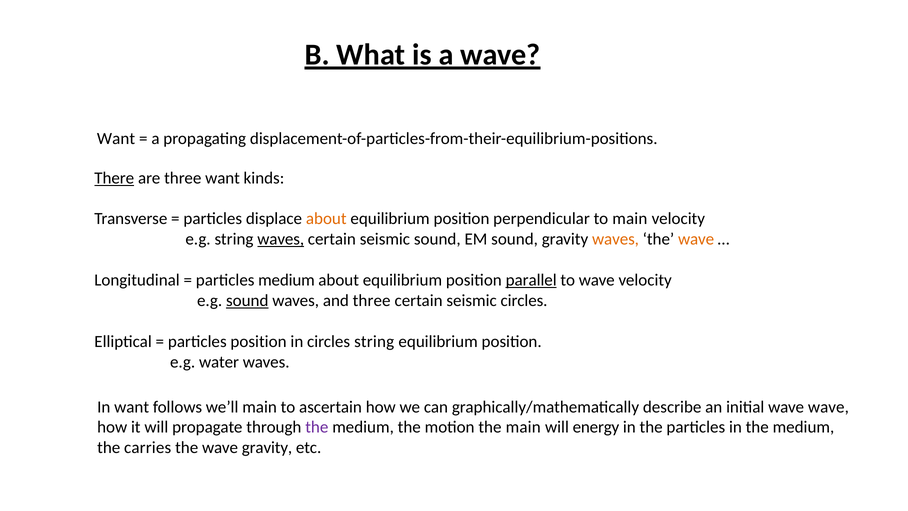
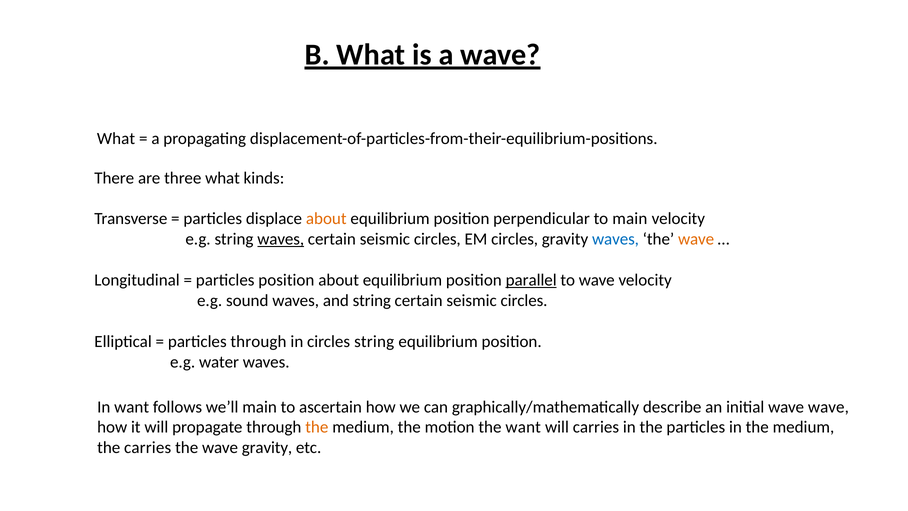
Want at (116, 138): Want -> What
There underline: present -> none
three want: want -> what
sound at (437, 239): sound -> circles
EM sound: sound -> circles
waves at (615, 239) colour: orange -> blue
particles medium: medium -> position
sound at (247, 300) underline: present -> none
and three: three -> string
particles position: position -> through
the at (317, 427) colour: purple -> orange
the main: main -> want
will energy: energy -> carries
